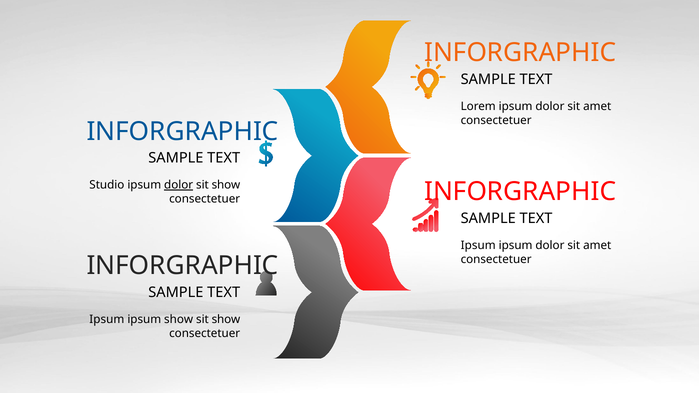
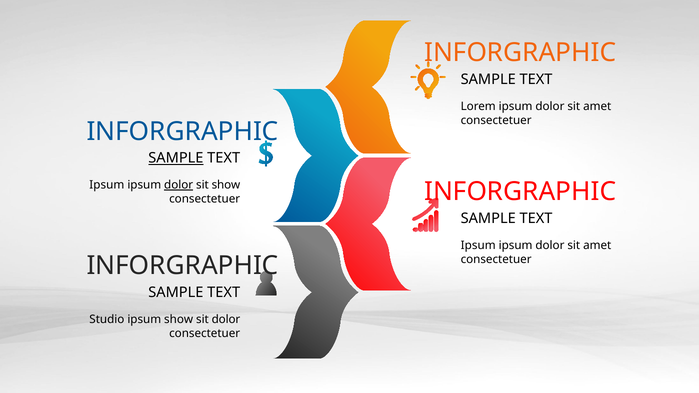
SAMPLE at (176, 158) underline: none -> present
Studio at (107, 185): Studio -> Ipsum
Ipsum at (107, 319): Ipsum -> Studio
show at (226, 319): show -> dolor
